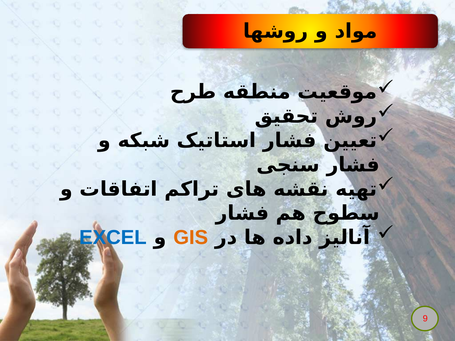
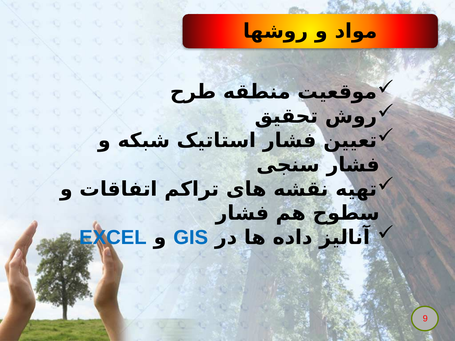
GIS colour: orange -> blue
